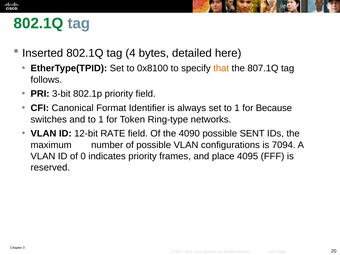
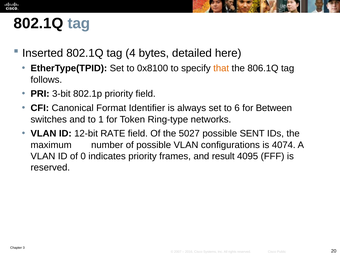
802.1Q at (39, 23) colour: green -> black
807.1Q: 807.1Q -> 806.1Q
set to 1: 1 -> 6
Because: Because -> Between
4090: 4090 -> 5027
7094: 7094 -> 4074
place: place -> result
